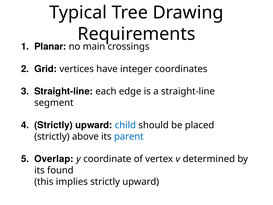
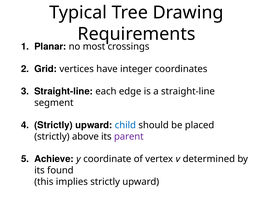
main: main -> most
parent colour: blue -> purple
Overlap: Overlap -> Achieve
